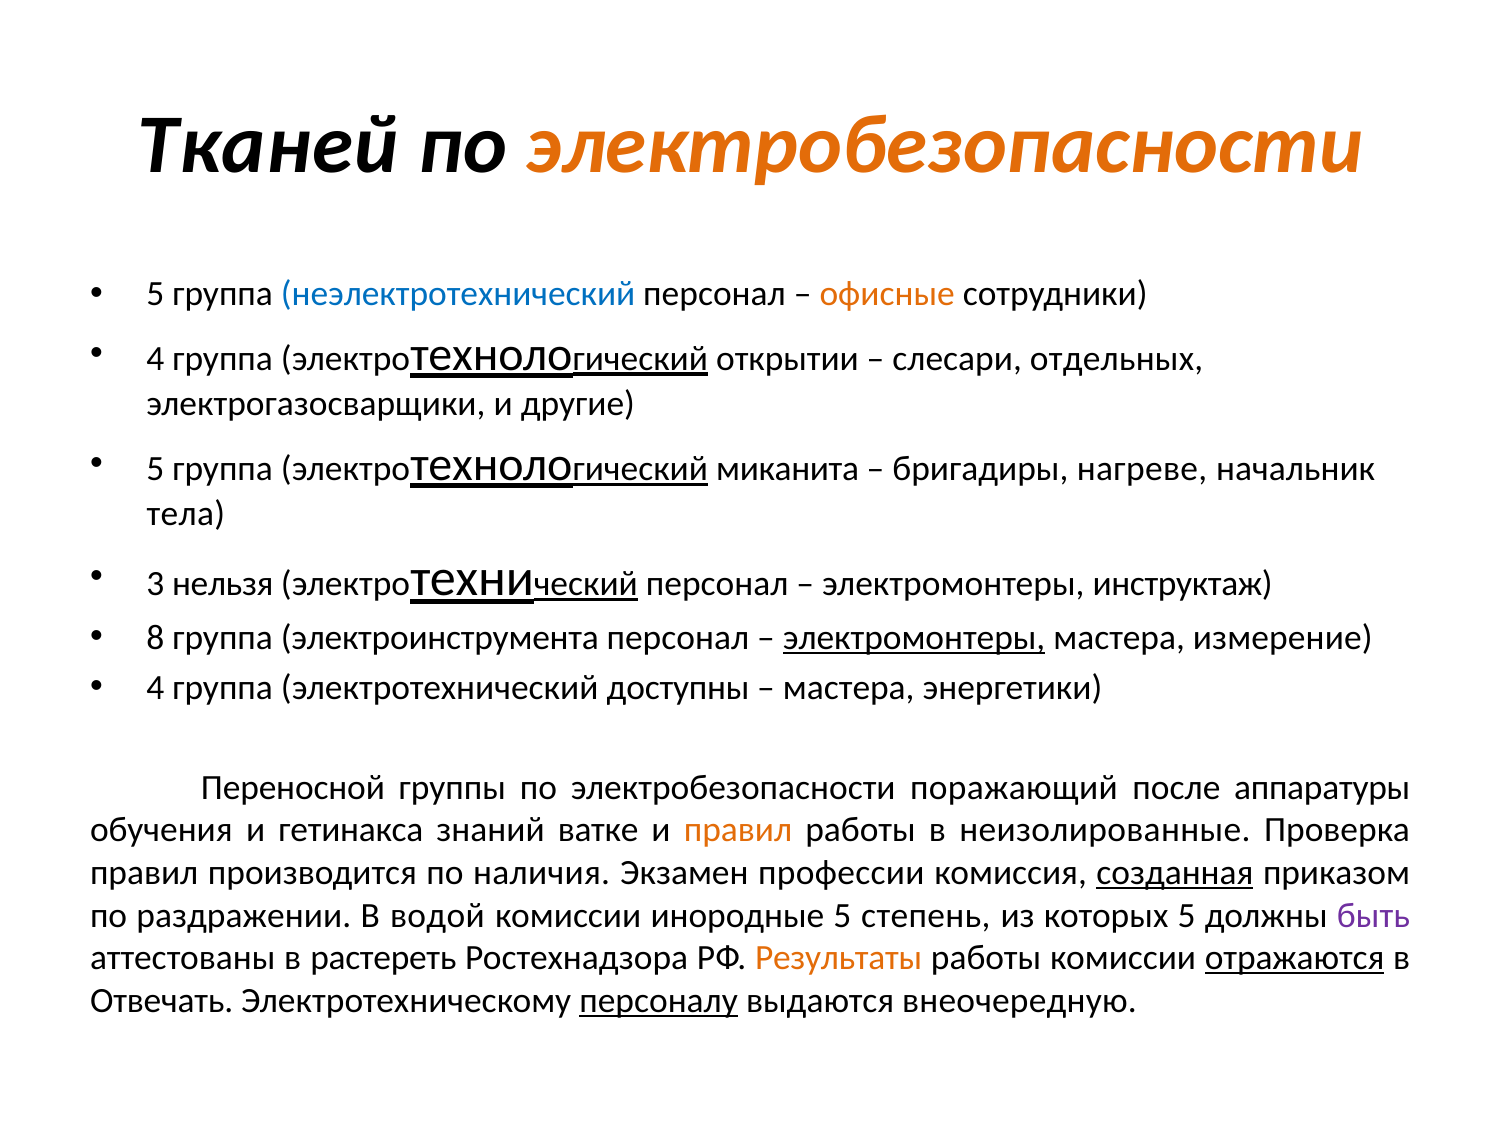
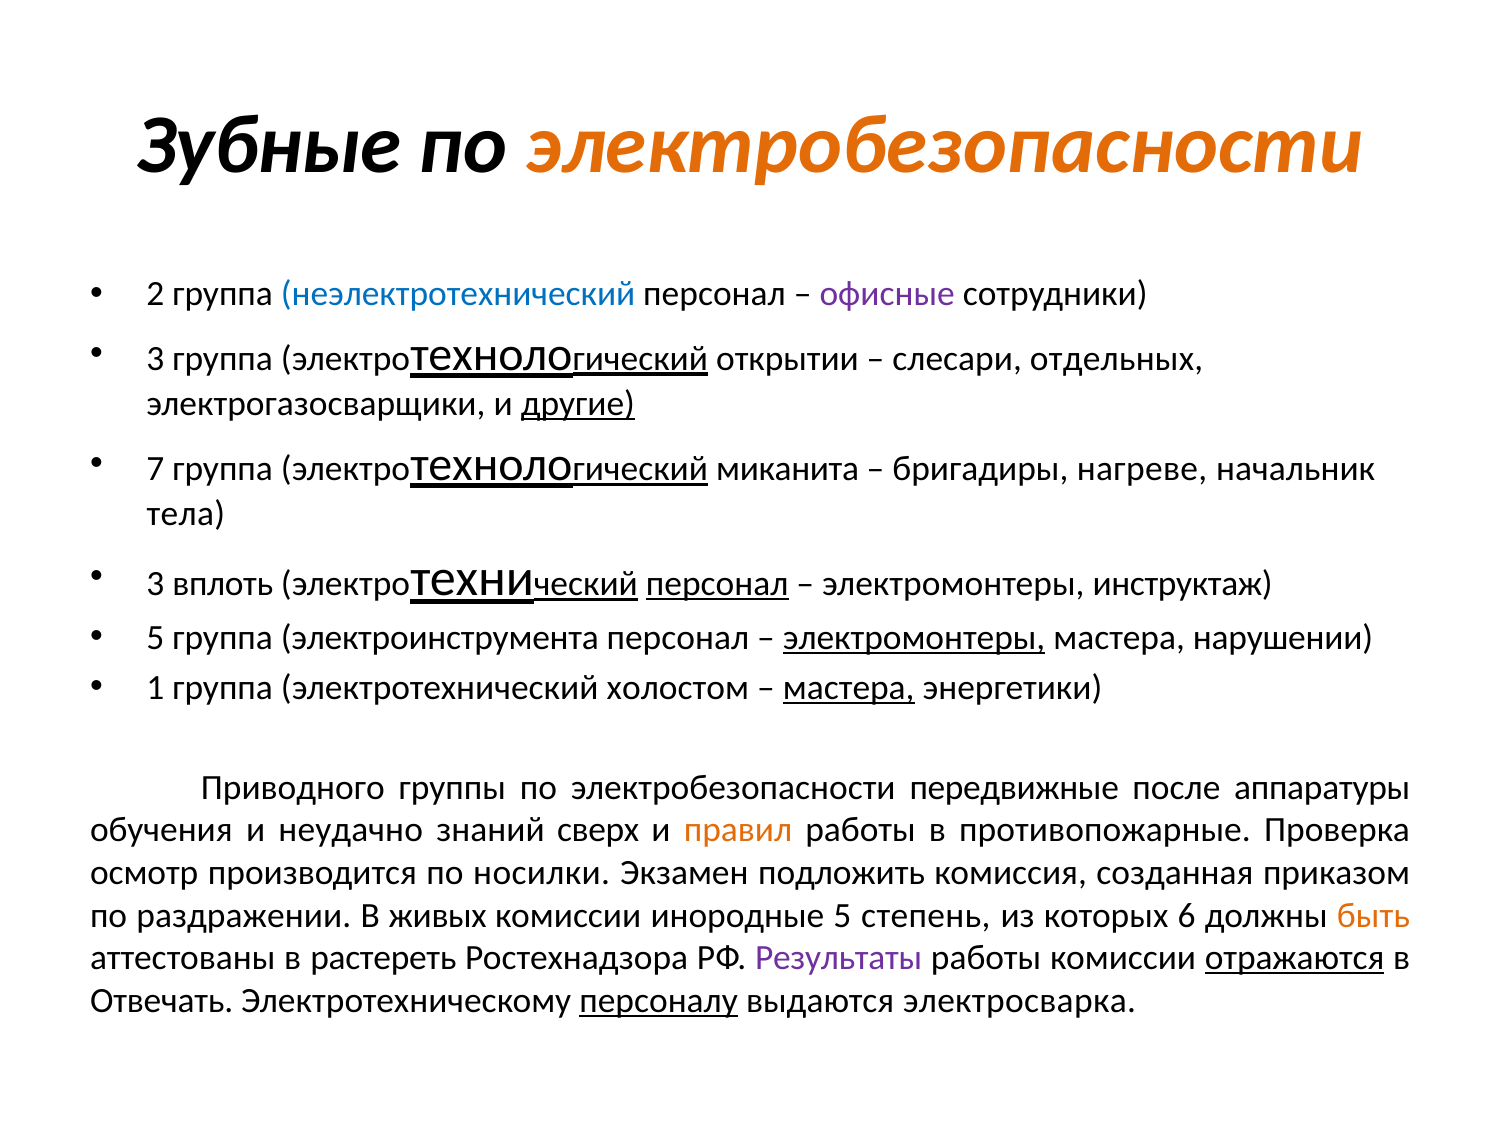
Тканей: Тканей -> Зубные
5 at (155, 294): 5 -> 2
офисные colour: orange -> purple
4 at (155, 359): 4 -> 3
другие underline: none -> present
5 at (155, 469): 5 -> 7
нельзя: нельзя -> вплоть
персонал at (717, 584) underline: none -> present
8 at (155, 637): 8 -> 5
измерение: измерение -> нарушении
4 at (155, 687): 4 -> 1
доступны: доступны -> холостом
мастера at (849, 687) underline: none -> present
Переносной: Переносной -> Приводного
поражающий: поражающий -> передвижные
гетинакса: гетинакса -> неудачно
ватке: ватке -> сверх
неизолированные: неизолированные -> противопожарные
правил at (144, 873): правил -> осмотр
наличия: наличия -> носилки
профессии: профессии -> подложить
созданная underline: present -> none
водой: водой -> живых
которых 5: 5 -> 6
быть colour: purple -> orange
Результаты colour: orange -> purple
внеочередную: внеочередную -> электросварка
